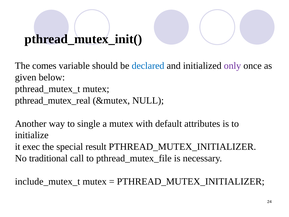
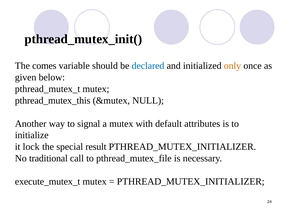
only colour: purple -> orange
pthread_mutex_real: pthread_mutex_real -> pthread_mutex_this
single: single -> signal
exec: exec -> lock
include_mutex_t: include_mutex_t -> execute_mutex_t
